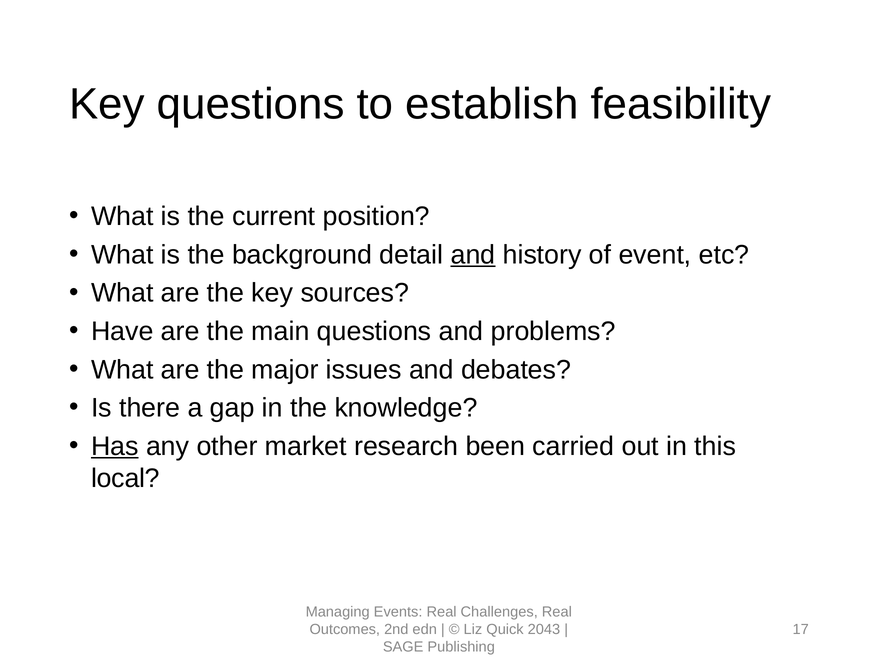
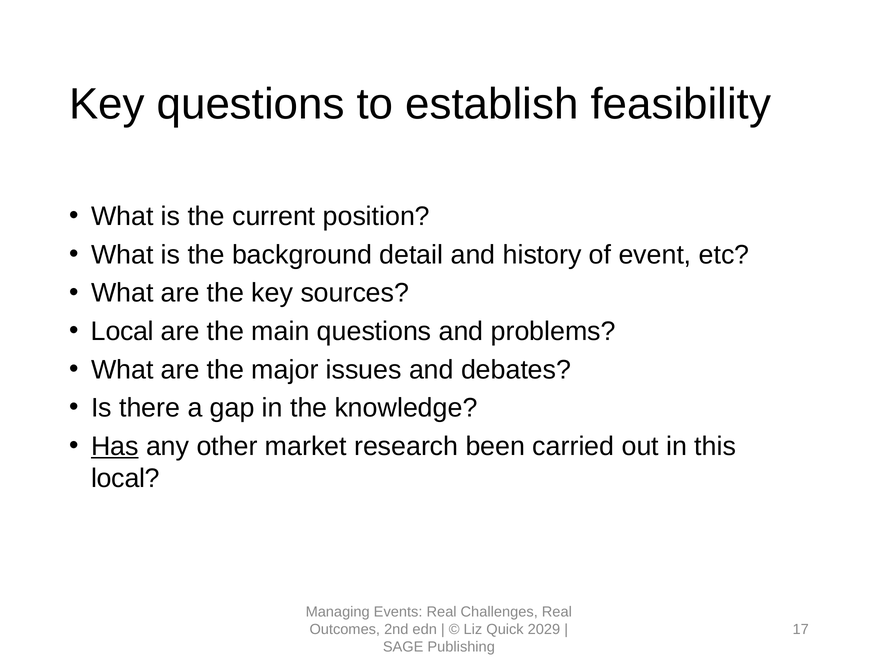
and at (473, 255) underline: present -> none
Have at (122, 331): Have -> Local
2043: 2043 -> 2029
